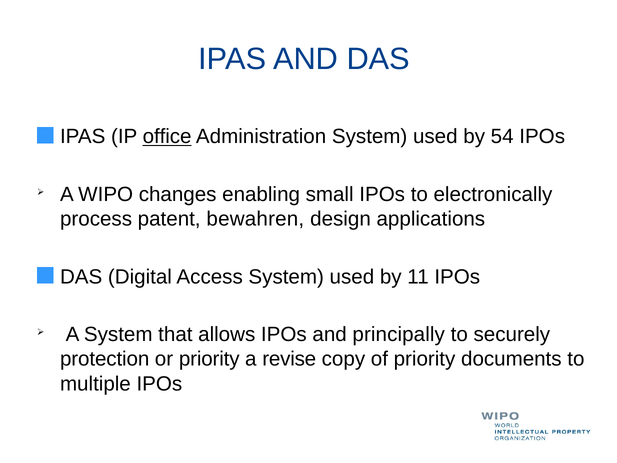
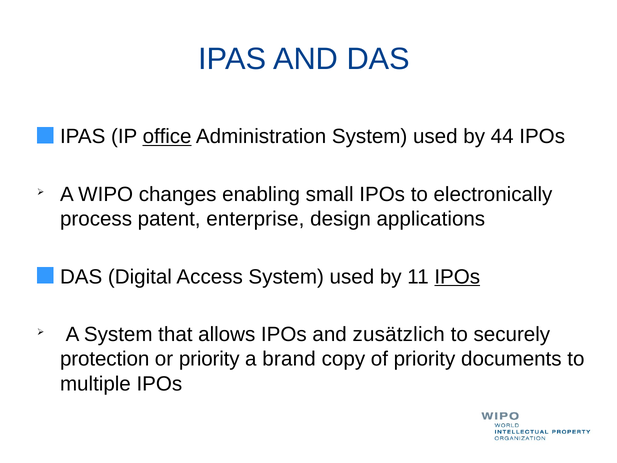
54: 54 -> 44
bewahren: bewahren -> enterprise
IPOs at (457, 277) underline: none -> present
principally: principally -> zusätzlich
revise: revise -> brand
